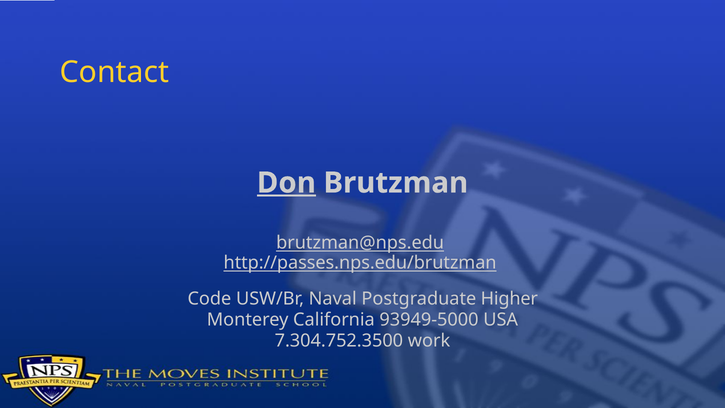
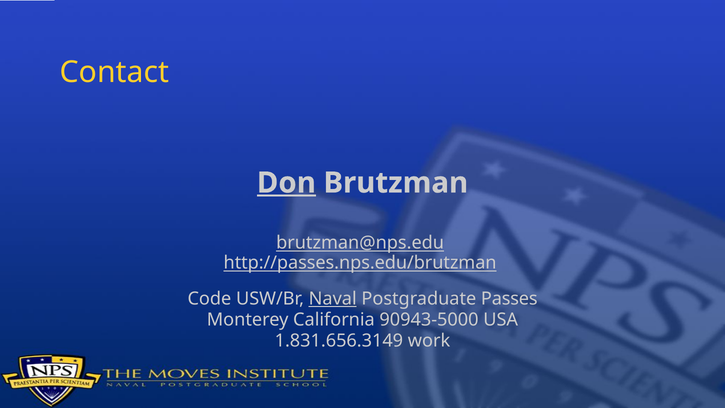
Naval underline: none -> present
Higher: Higher -> Passes
93949-5000: 93949-5000 -> 90943-5000
7.304.752.3500: 7.304.752.3500 -> 1.831.656.3149
